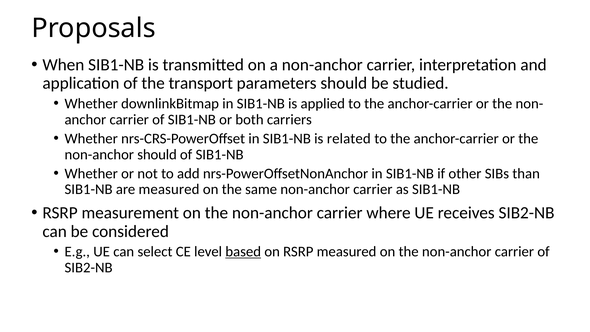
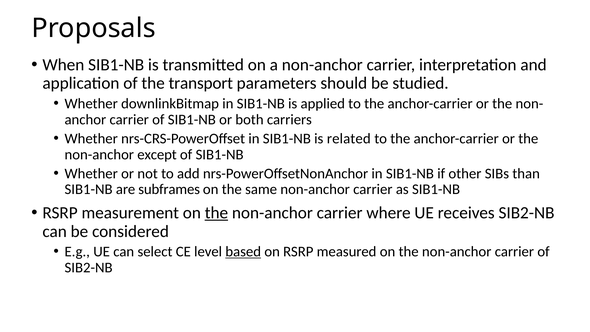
non-anchor should: should -> except
are measured: measured -> subframes
the at (216, 213) underline: none -> present
